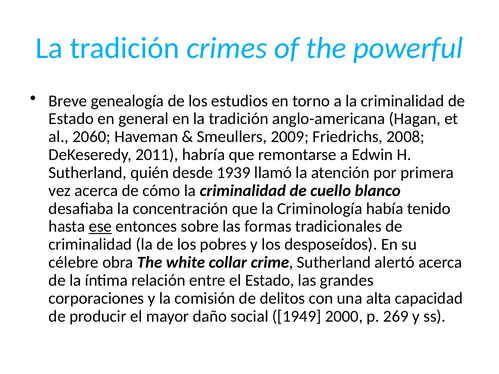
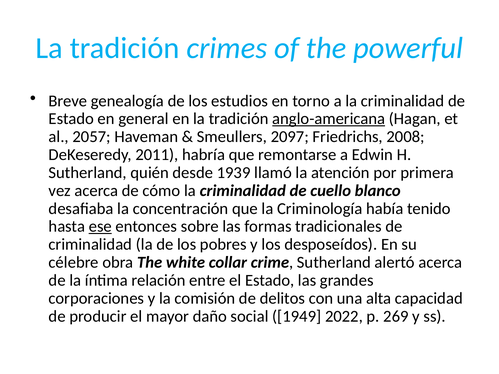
anglo-americana underline: none -> present
2060: 2060 -> 2057
2009: 2009 -> 2097
2000: 2000 -> 2022
